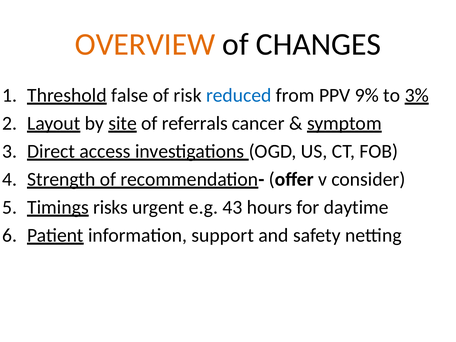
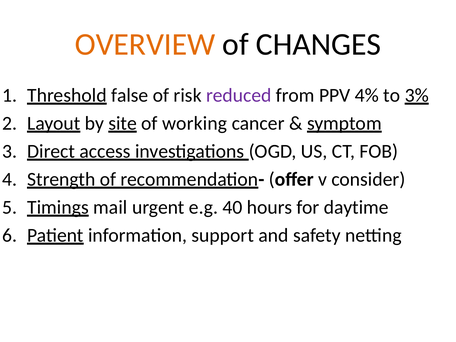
reduced colour: blue -> purple
9%: 9% -> 4%
referrals: referrals -> working
risks: risks -> mail
43: 43 -> 40
